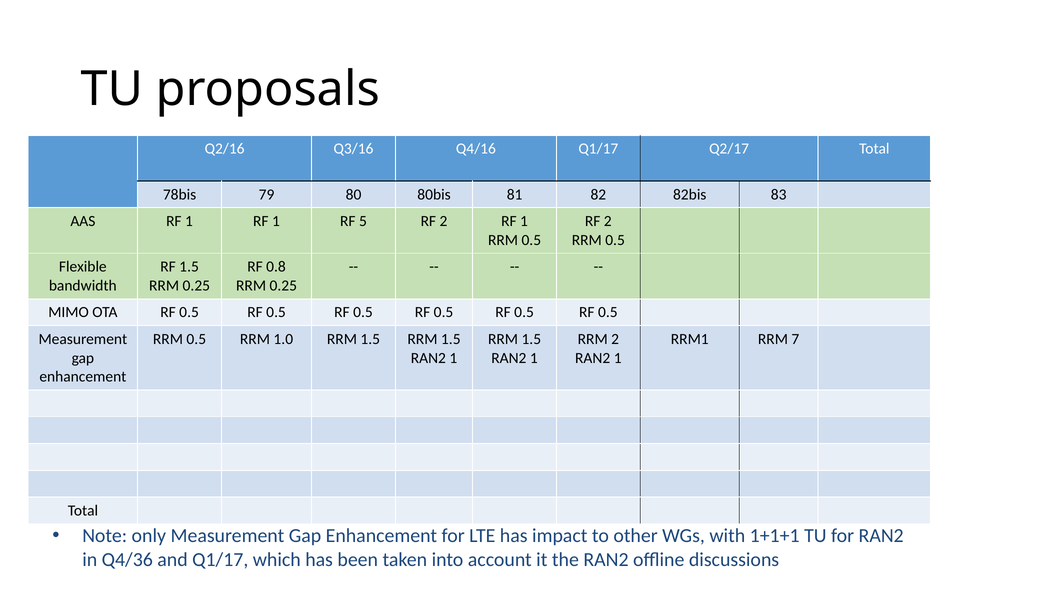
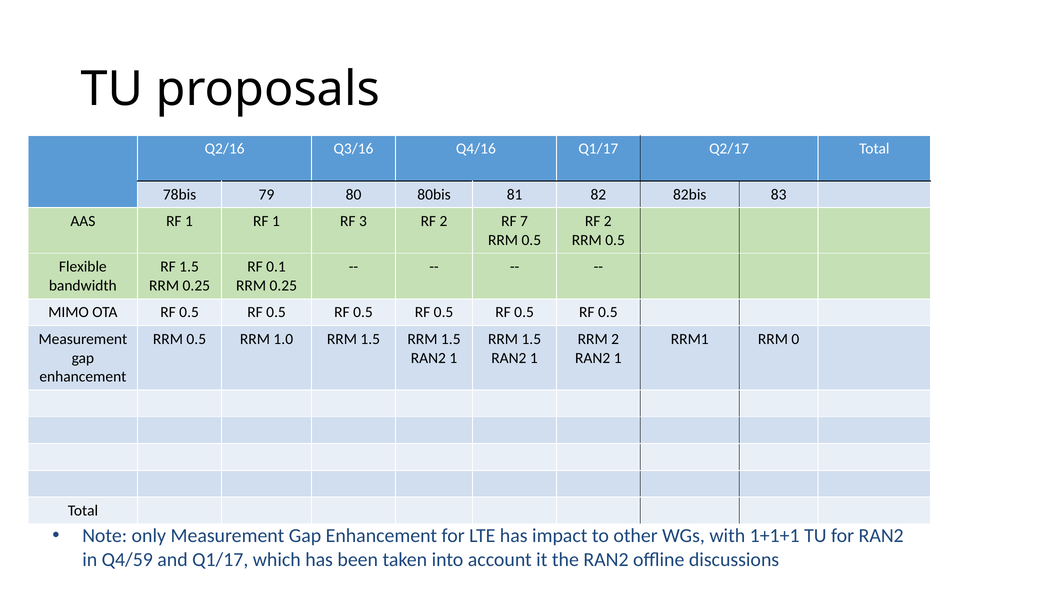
5: 5 -> 3
2 RF 1: 1 -> 7
0.8: 0.8 -> 0.1
7: 7 -> 0
Q4/36: Q4/36 -> Q4/59
